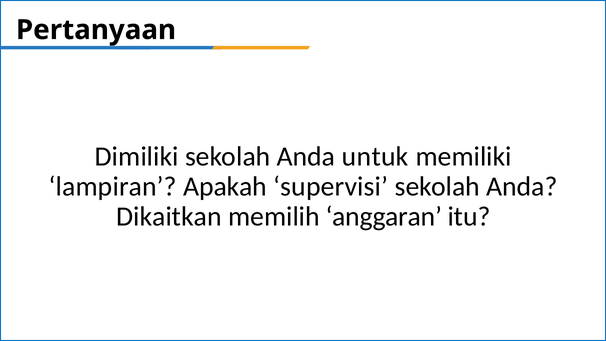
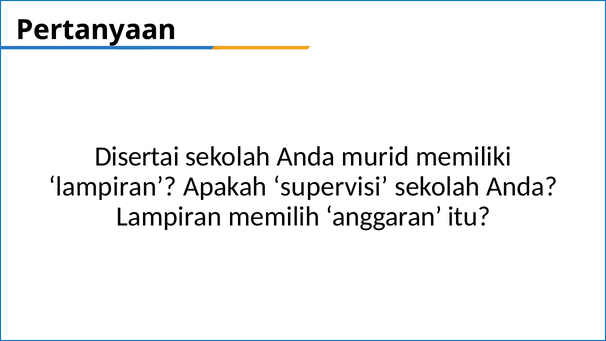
Dimiliki: Dimiliki -> Disertai
untuk: untuk -> murid
Dikaitkan at (169, 216): Dikaitkan -> Lampiran
